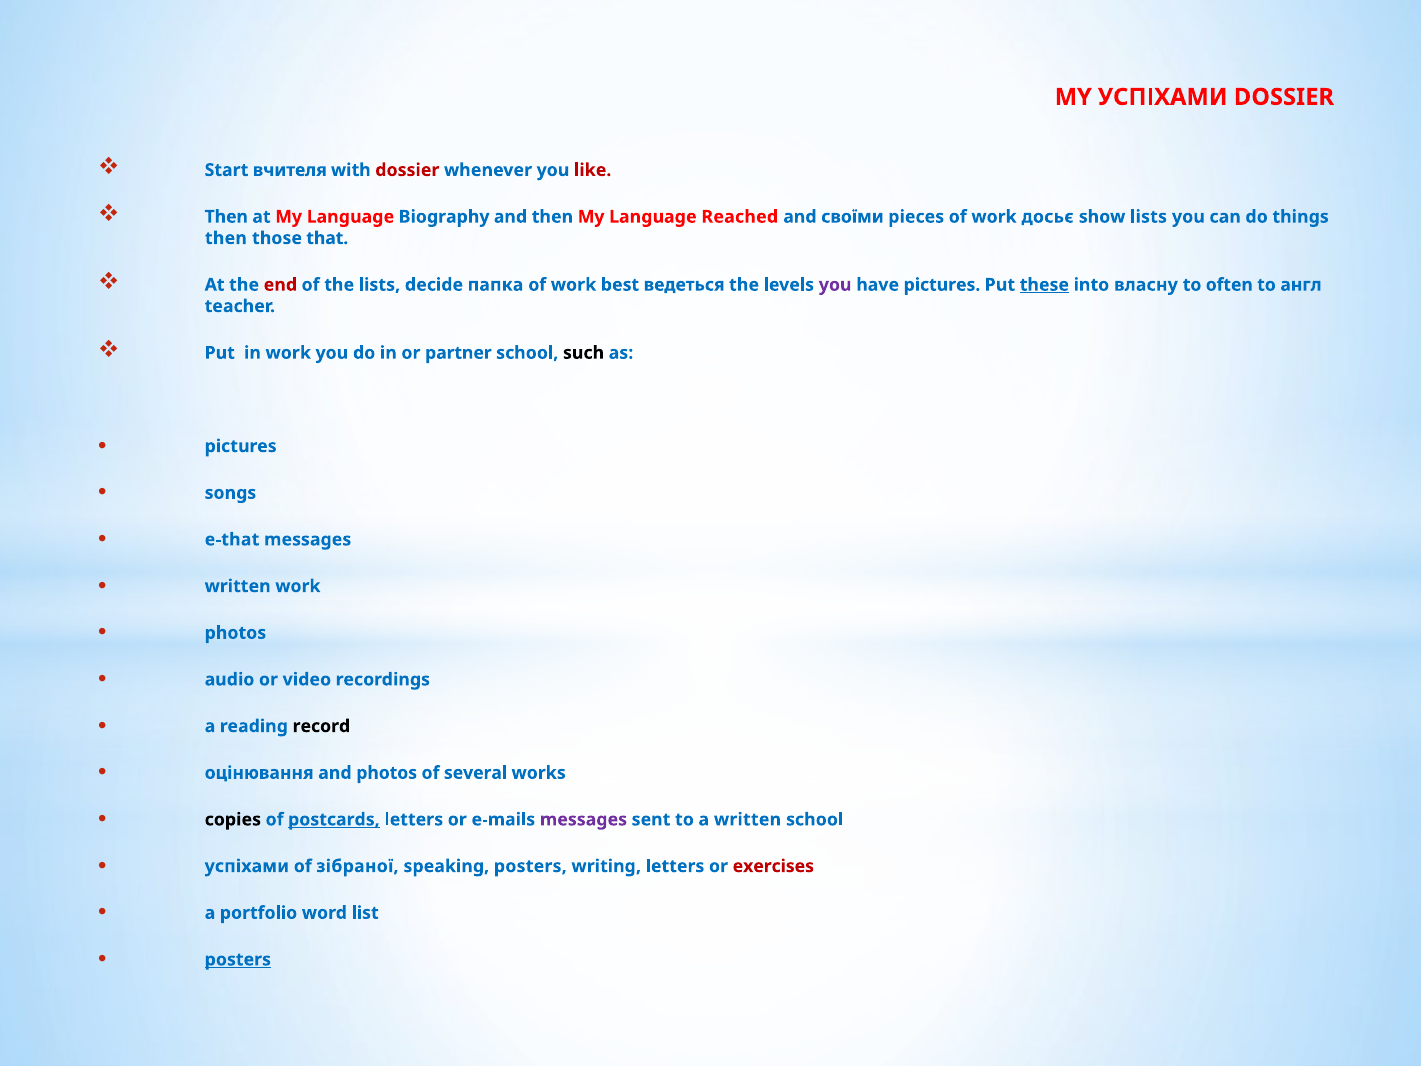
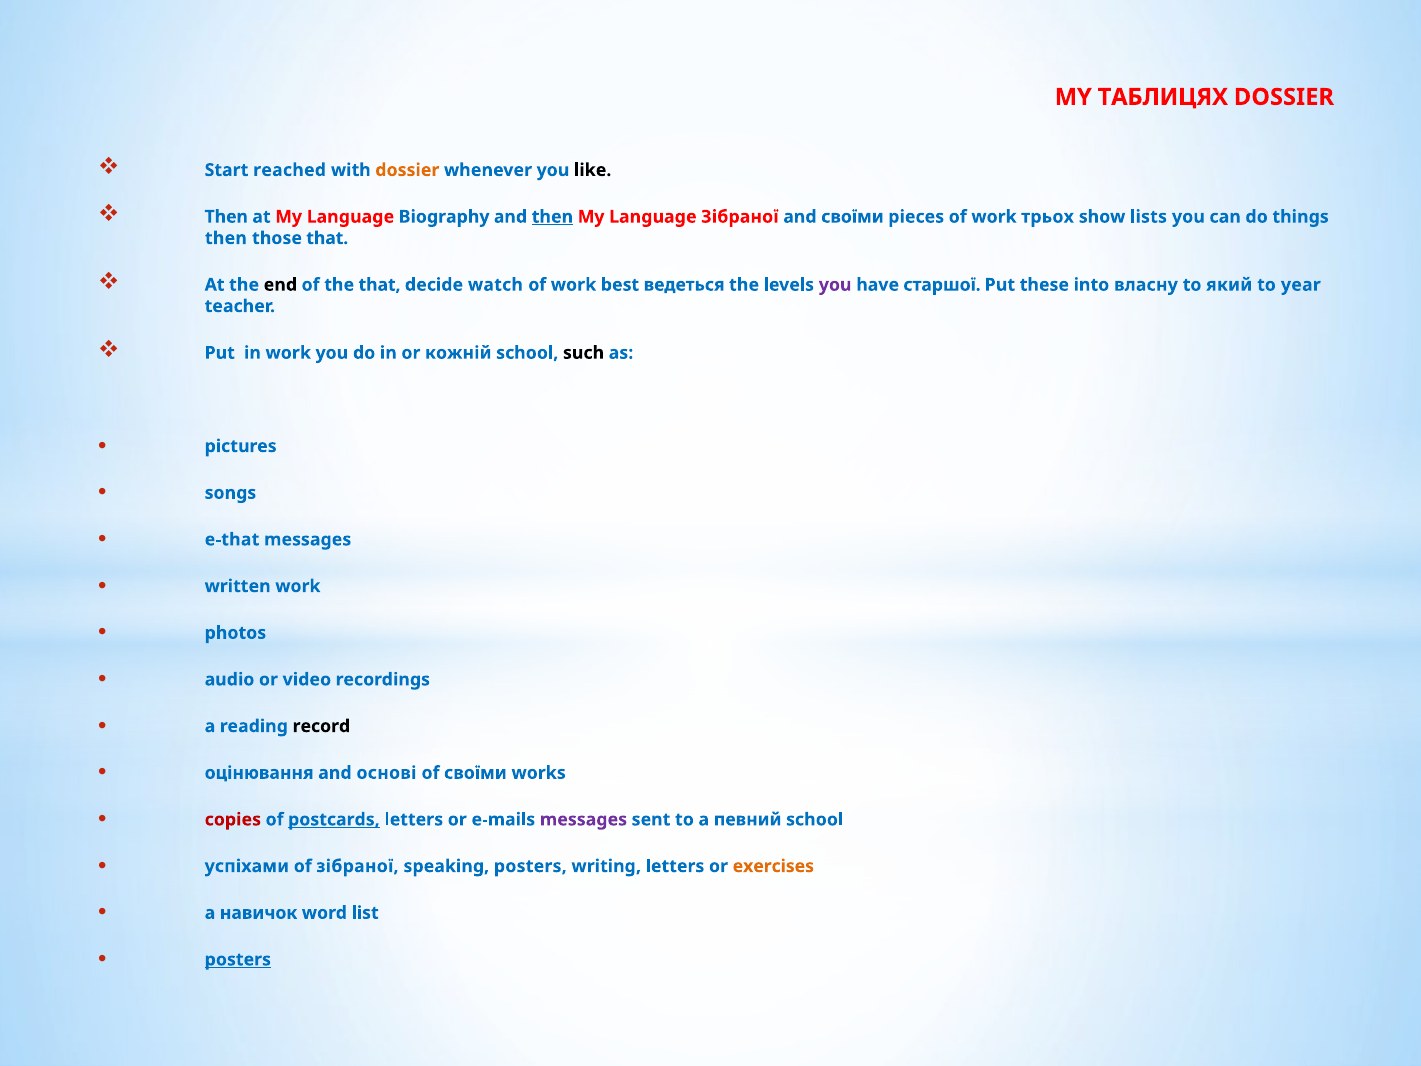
MY УСПІХАМИ: УСПІХАМИ -> ТАБЛИЦЯХ
вчителя: вчителя -> reached
dossier at (407, 170) colour: red -> orange
like colour: red -> black
then at (552, 217) underline: none -> present
Language Reached: Reached -> Зібраної
досьє: досьє -> трьох
end colour: red -> black
the lists: lists -> that
папка: папка -> watch
have pictures: pictures -> старшої
these underline: present -> none
often: often -> який
англ: англ -> year
partner: partner -> кожній
and photos: photos -> основі
of several: several -> своїми
copies colour: black -> red
a written: written -> певний
exercises colour: red -> orange
portfolio: portfolio -> навичок
